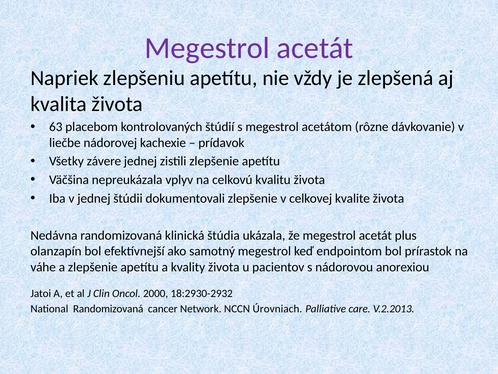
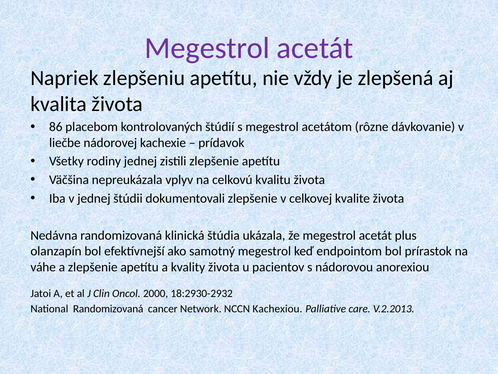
63: 63 -> 86
závere: závere -> rodiny
Úrovniach: Úrovniach -> Kachexiou
